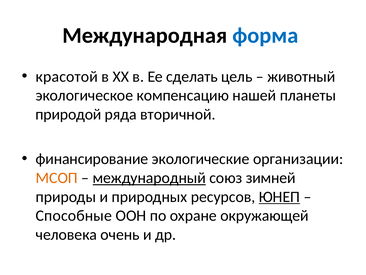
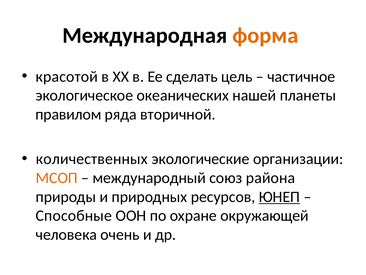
форма colour: blue -> orange
животный: животный -> частичное
компенсацию: компенсацию -> океанических
природой: природой -> правилом
финансирование: финансирование -> количественных
международный underline: present -> none
зимней: зимней -> района
